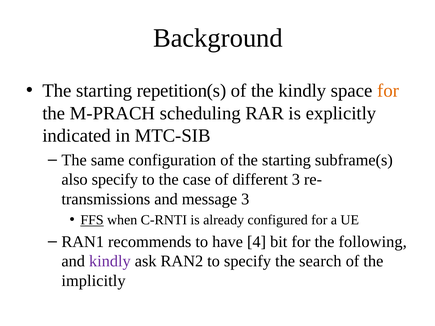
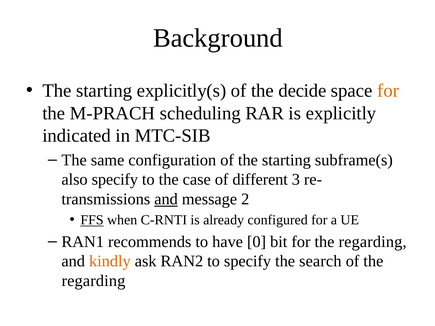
repetition(s: repetition(s -> explicitly(s
the kindly: kindly -> decide
and at (166, 199) underline: none -> present
message 3: 3 -> 2
4: 4 -> 0
for the following: following -> regarding
kindly at (110, 261) colour: purple -> orange
implicitly at (94, 281): implicitly -> regarding
